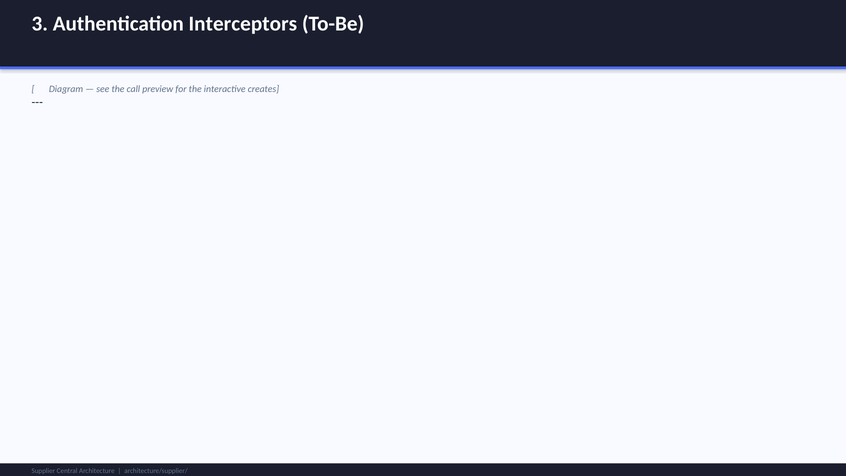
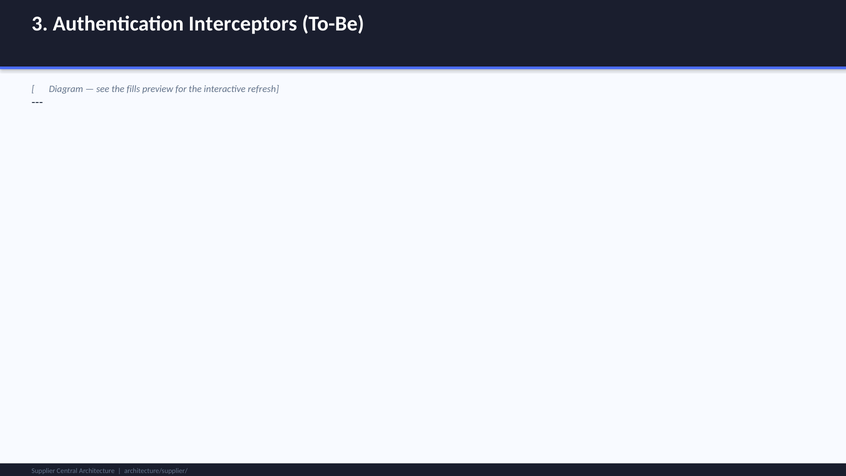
call: call -> fills
creates: creates -> refresh
